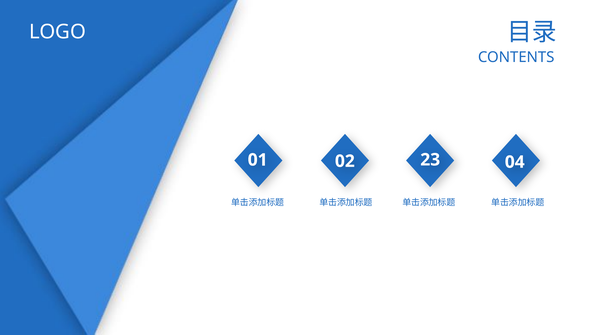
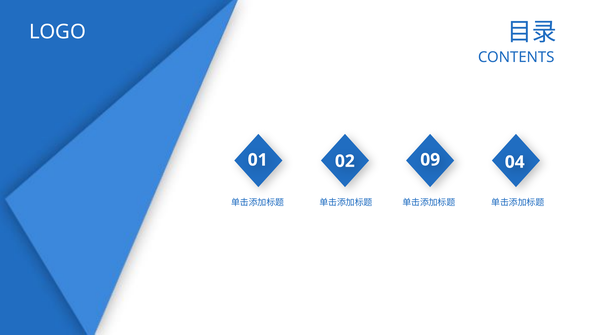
23: 23 -> 09
